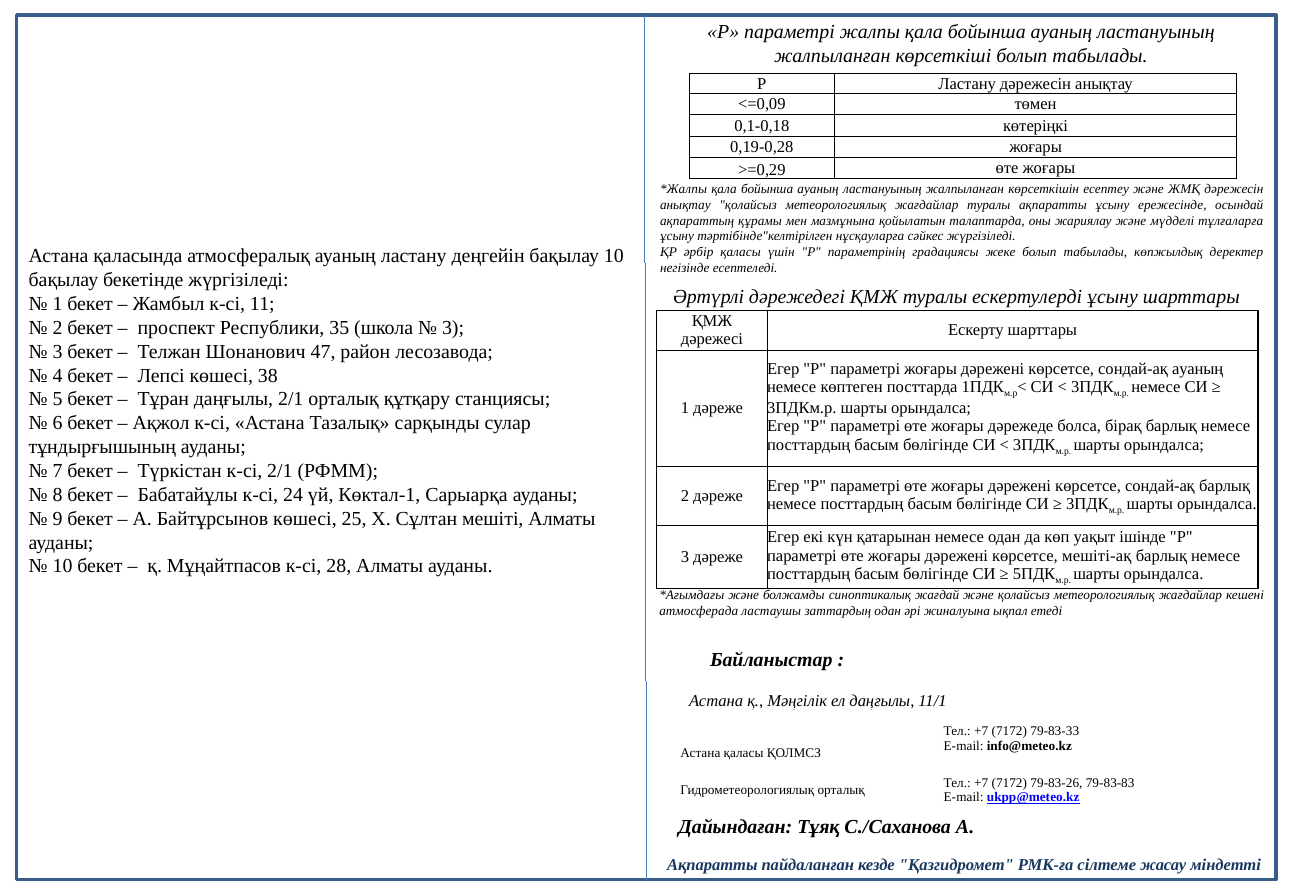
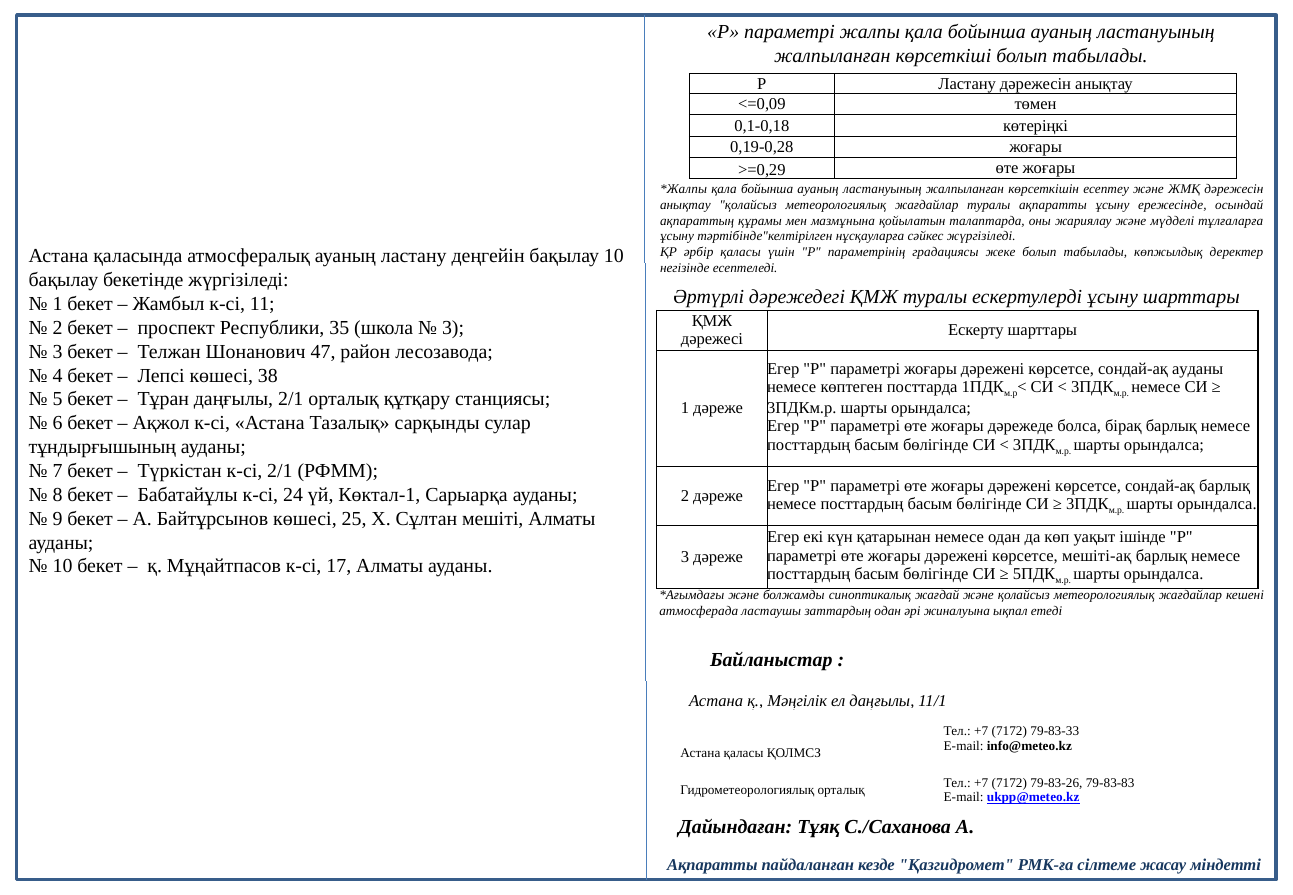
сондай-ақ ауаның: ауаның -> ауданы
28: 28 -> 17
